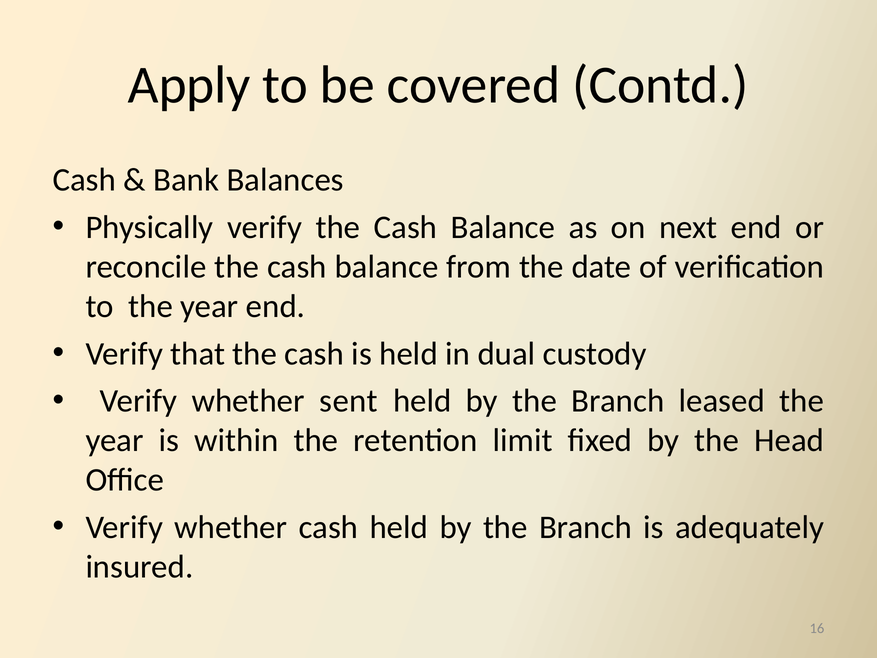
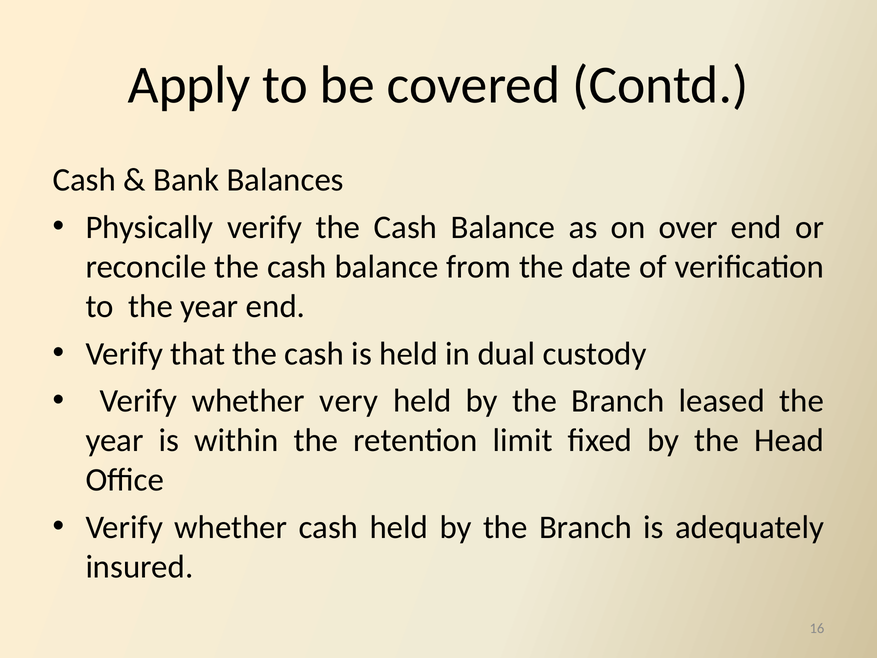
next: next -> over
sent: sent -> very
